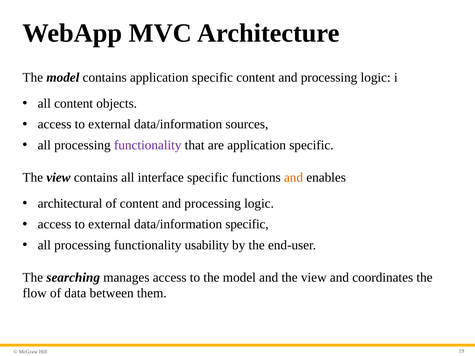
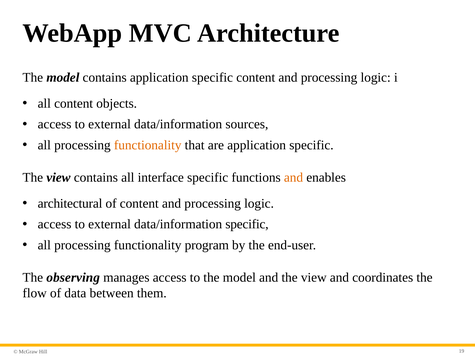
functionality at (148, 145) colour: purple -> orange
usability: usability -> program
searching: searching -> observing
